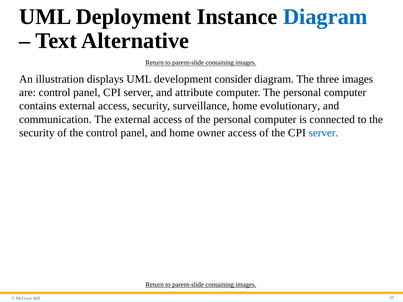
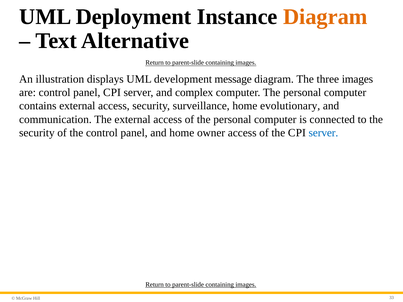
Diagram at (325, 17) colour: blue -> orange
consider: consider -> message
attribute: attribute -> complex
